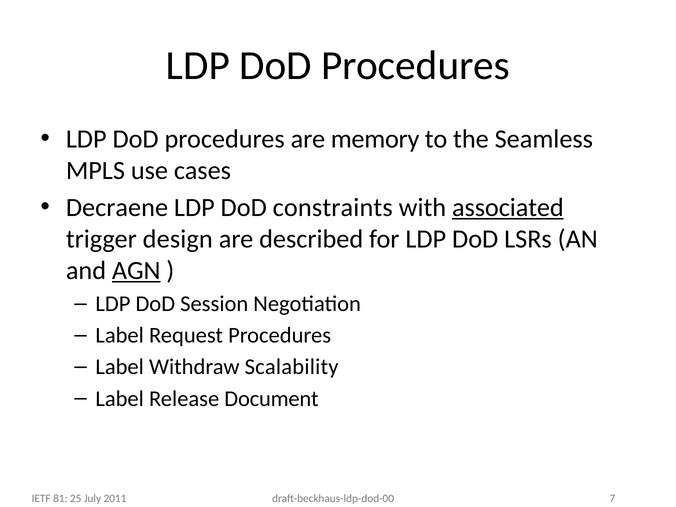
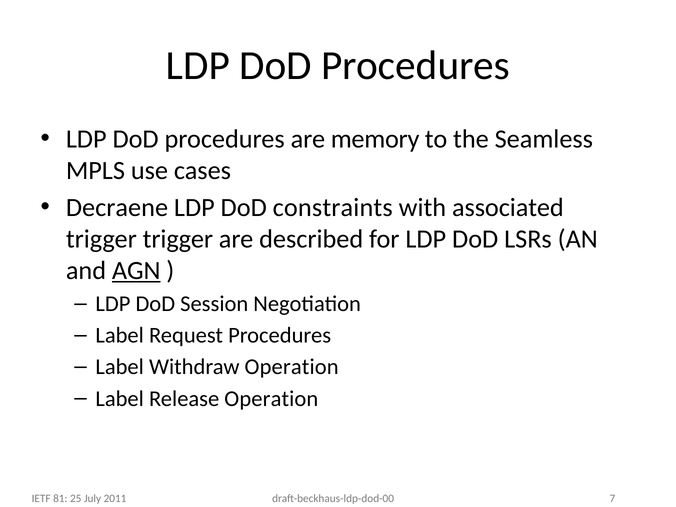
associated underline: present -> none
trigger design: design -> trigger
Withdraw Scalability: Scalability -> Operation
Release Document: Document -> Operation
